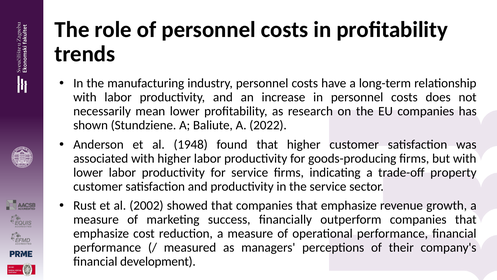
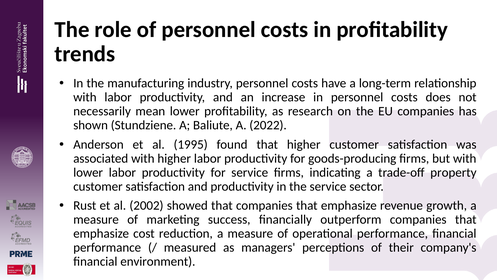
1948: 1948 -> 1995
development: development -> environment
